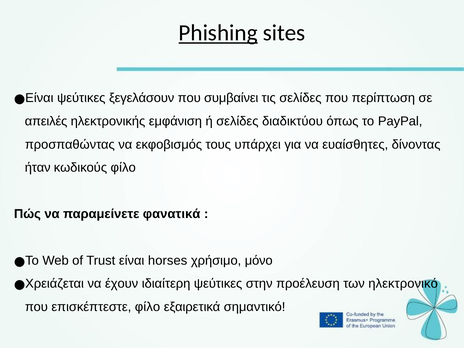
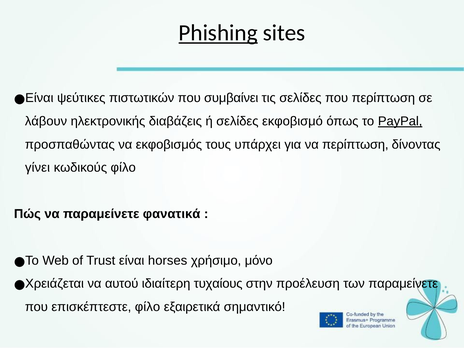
ξεγελάσουν: ξεγελάσουν -> πιστωτικών
απειλές: απειλές -> λάβουν
εμφάνιση: εμφάνιση -> διαβάζεις
διαδικτύου: διαδικτύου -> εκφοβισμό
PayPal underline: none -> present
να ευαίσθητες: ευαίσθητες -> περίπτωση
ήταν: ήταν -> γίνει
έχουν: έχουν -> αυτού
ιδιαίτερη ψεύτικες: ψεύτικες -> τυχαίους
των ηλεκτρονικό: ηλεκτρονικό -> παραμείνετε
